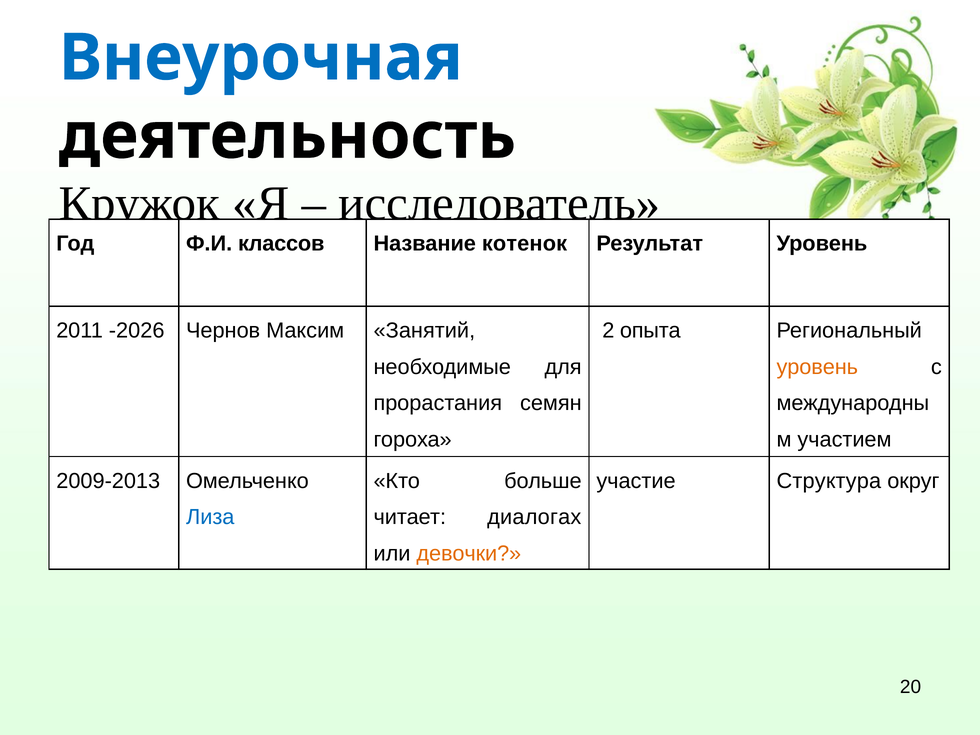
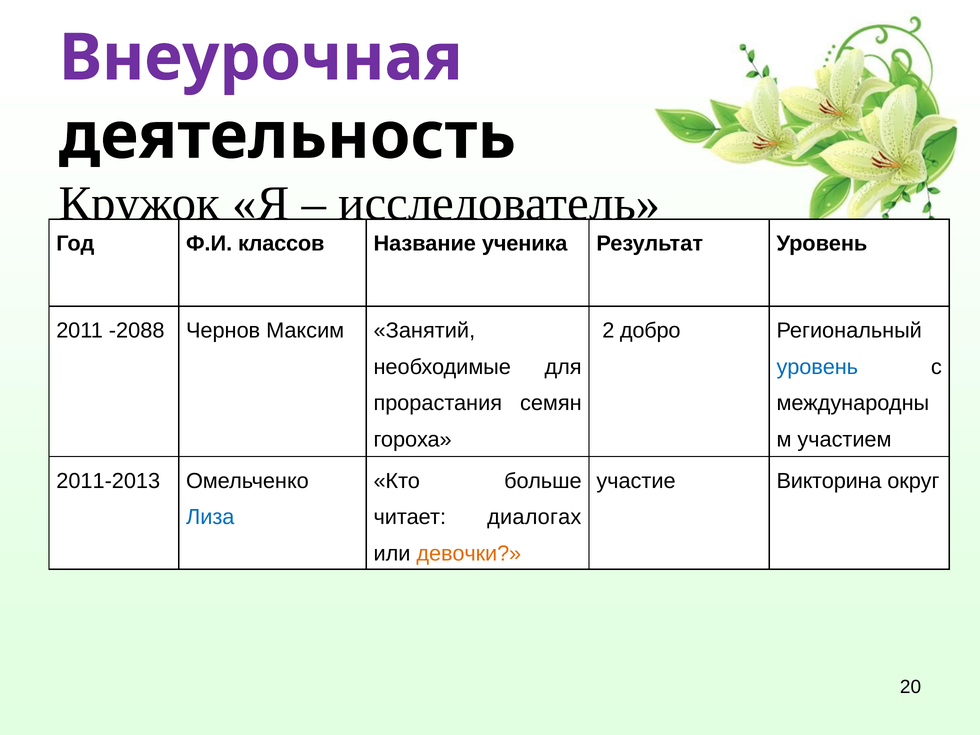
Внеурочная colour: blue -> purple
котенок: котенок -> ученика
-2026: -2026 -> -2088
опыта: опыта -> добро
уровень at (817, 367) colour: orange -> blue
2009-2013: 2009-2013 -> 2011-2013
Структура: Структура -> Викторина
